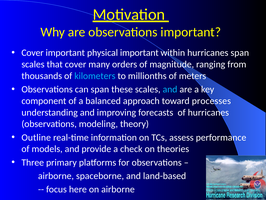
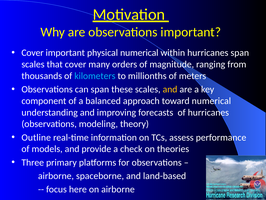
physical important: important -> numerical
and at (170, 89) colour: light blue -> yellow
toward processes: processes -> numerical
